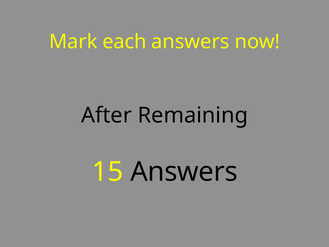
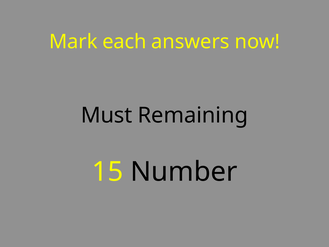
After: After -> Must
15 Answers: Answers -> Number
